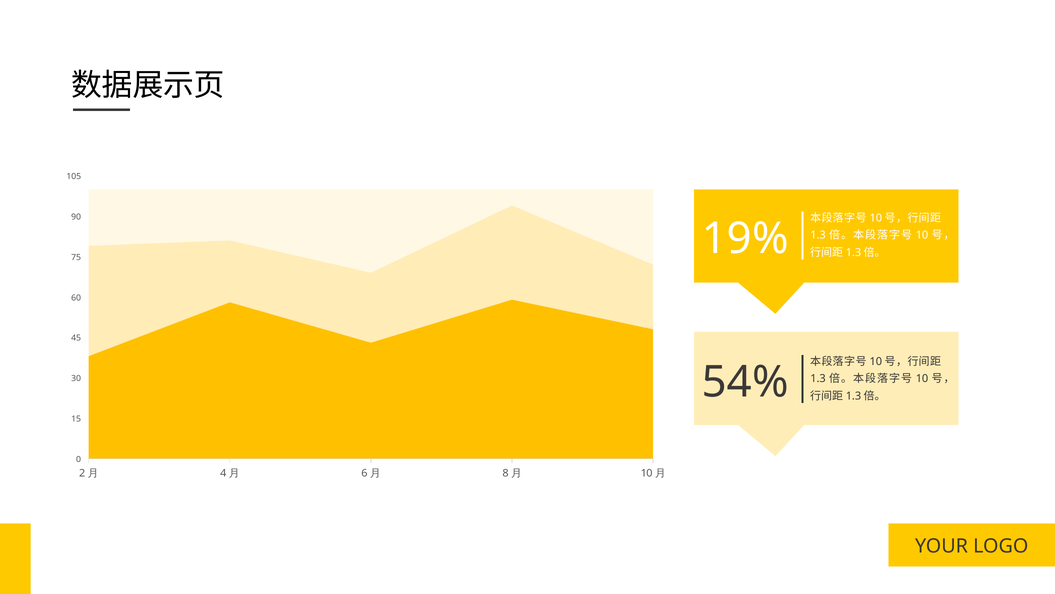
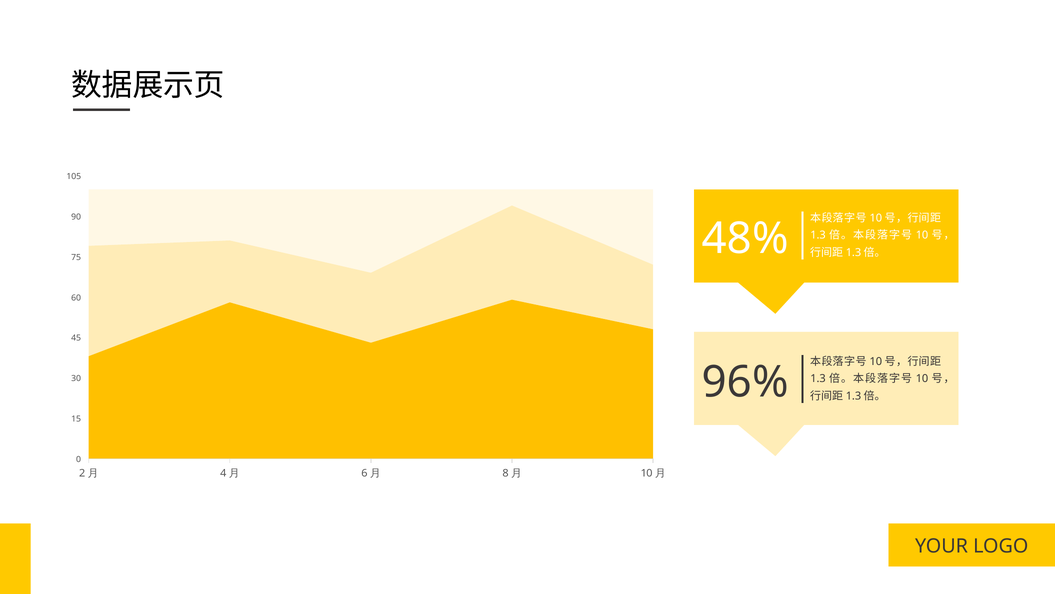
19%: 19% -> 48%
54%: 54% -> 96%
